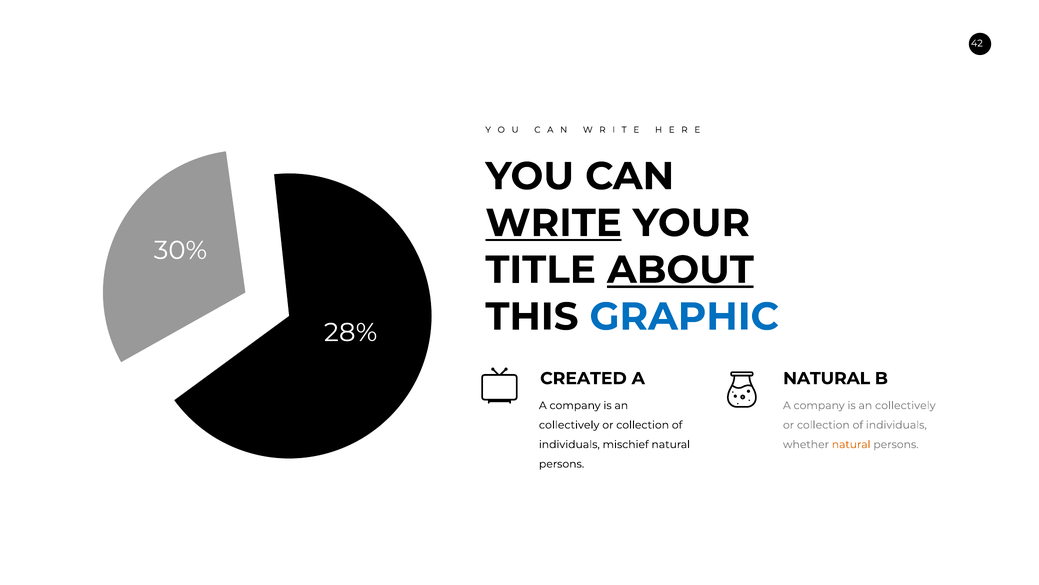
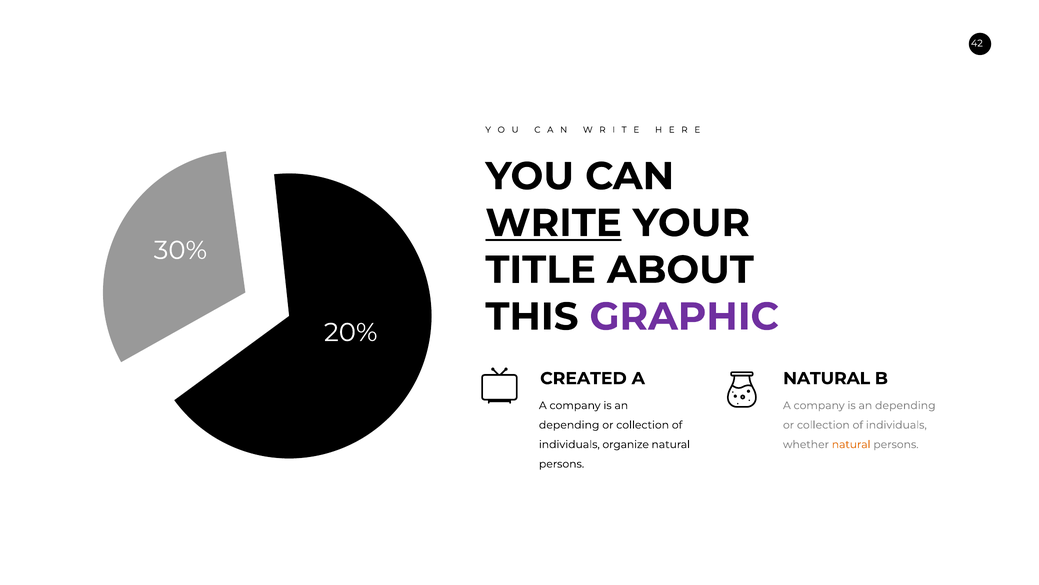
ABOUT underline: present -> none
GRAPHIC colour: blue -> purple
28%: 28% -> 20%
collectively at (905, 405): collectively -> depending
collectively at (569, 425): collectively -> depending
mischief: mischief -> organize
